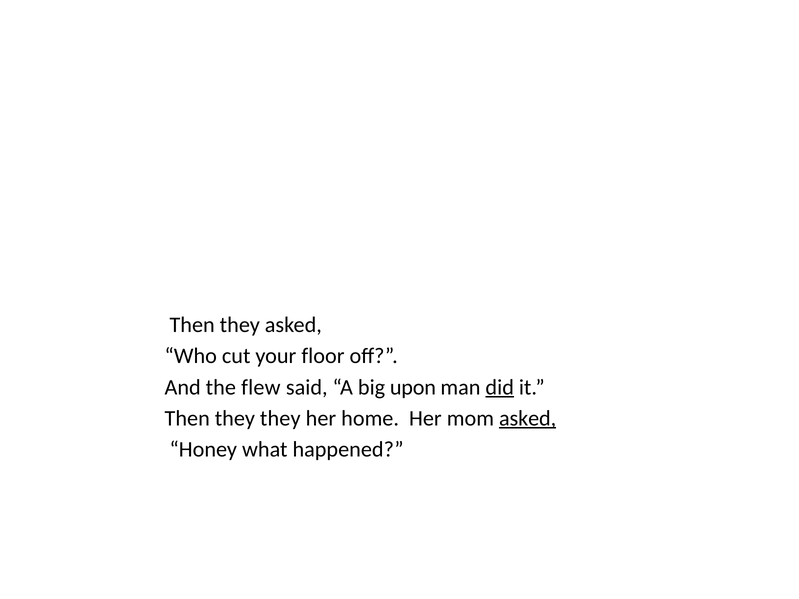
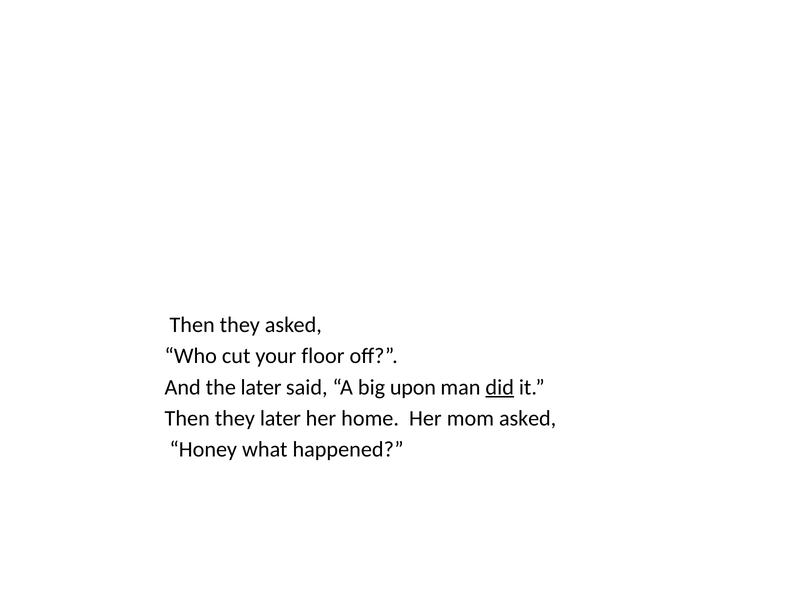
the flew: flew -> later
they they: they -> later
asked at (528, 419) underline: present -> none
